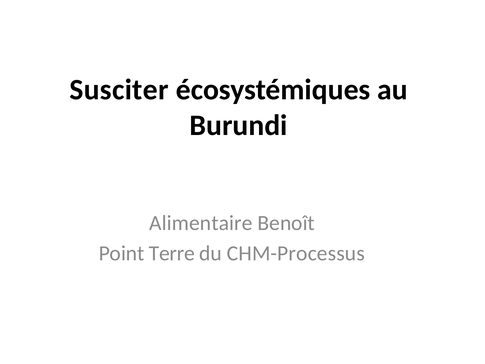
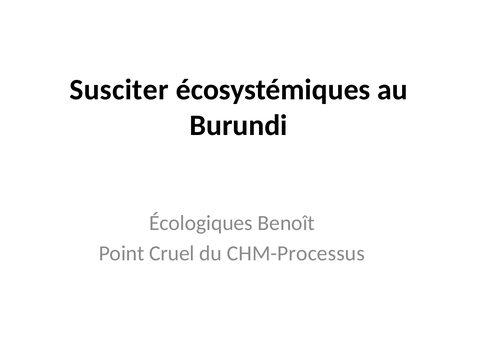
Alimentaire: Alimentaire -> Écologiques
Terre: Terre -> Cruel
